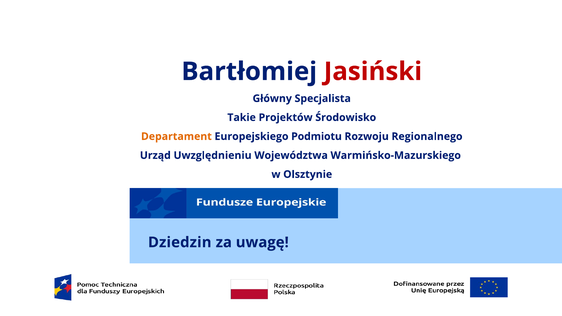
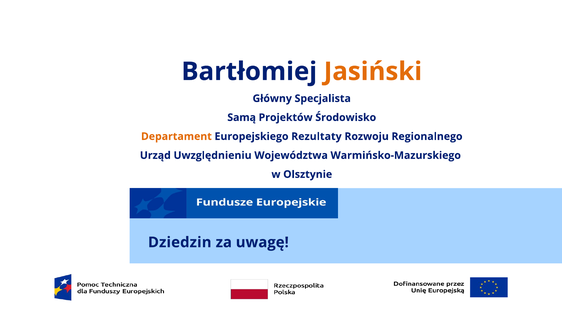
Jasiński colour: red -> orange
Takie: Takie -> Samą
Podmiotu: Podmiotu -> Rezultaty
